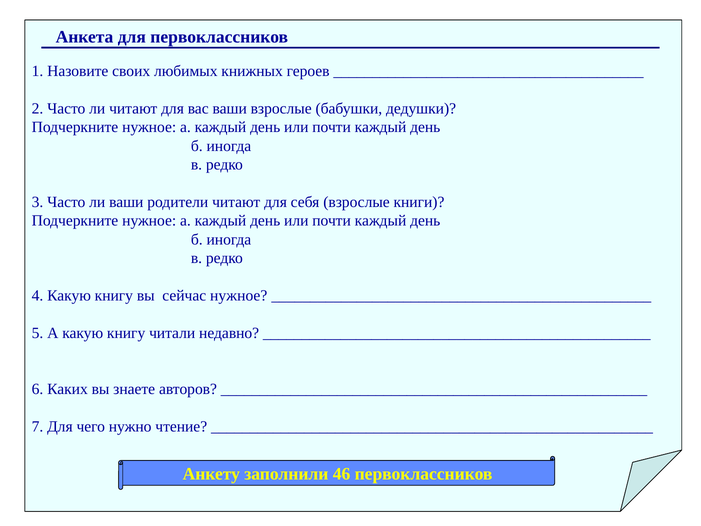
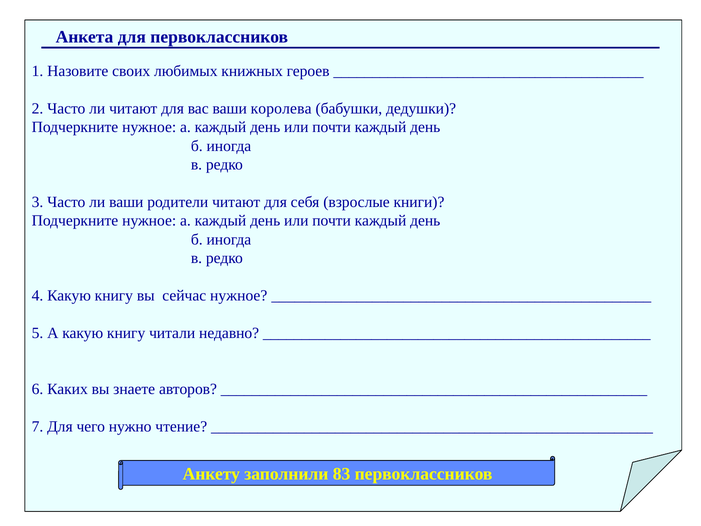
ваши взрослые: взрослые -> королева
46: 46 -> 83
